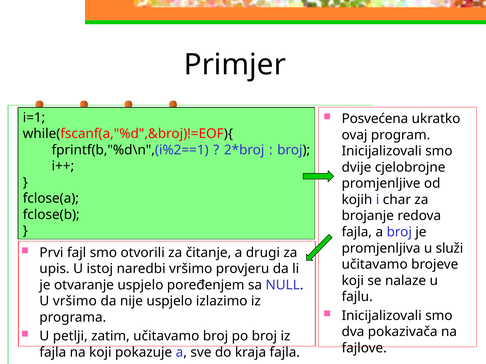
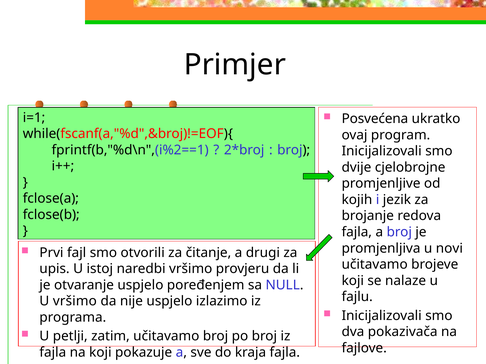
char: char -> jezik
služi: služi -> novi
